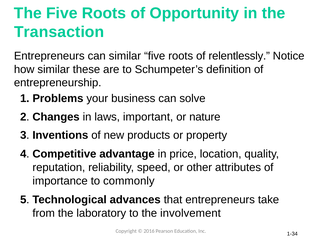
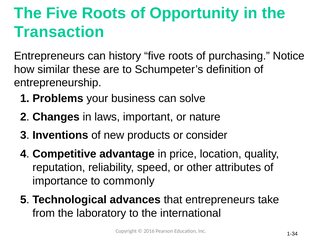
can similar: similar -> history
relentlessly: relentlessly -> purchasing
property: property -> consider
involvement: involvement -> international
